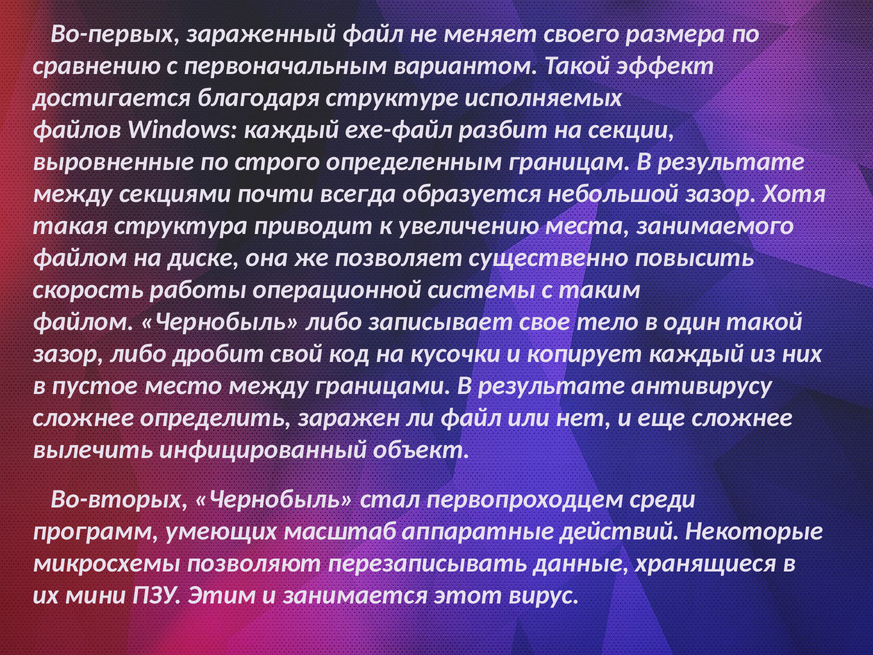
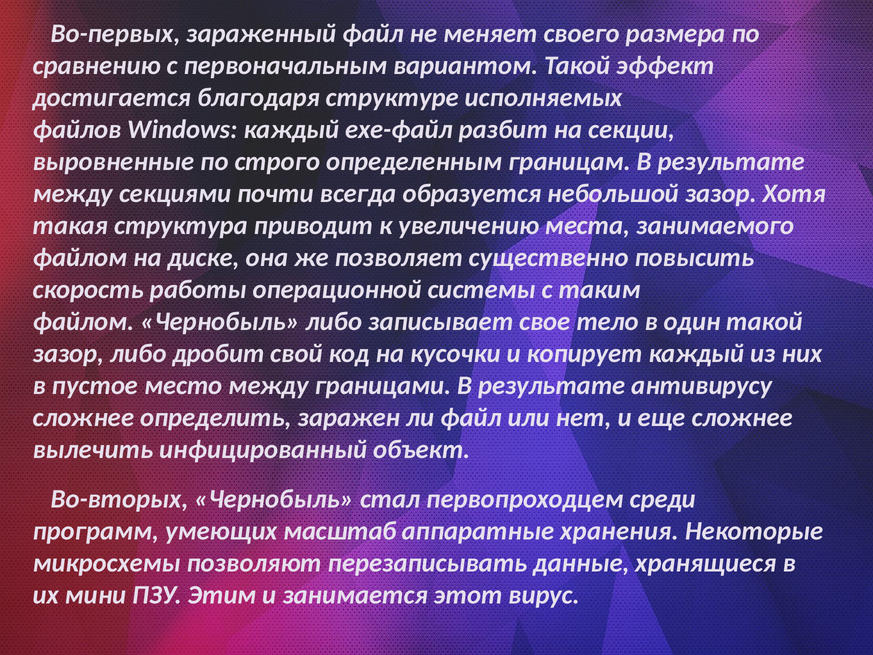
действий: действий -> хранения
